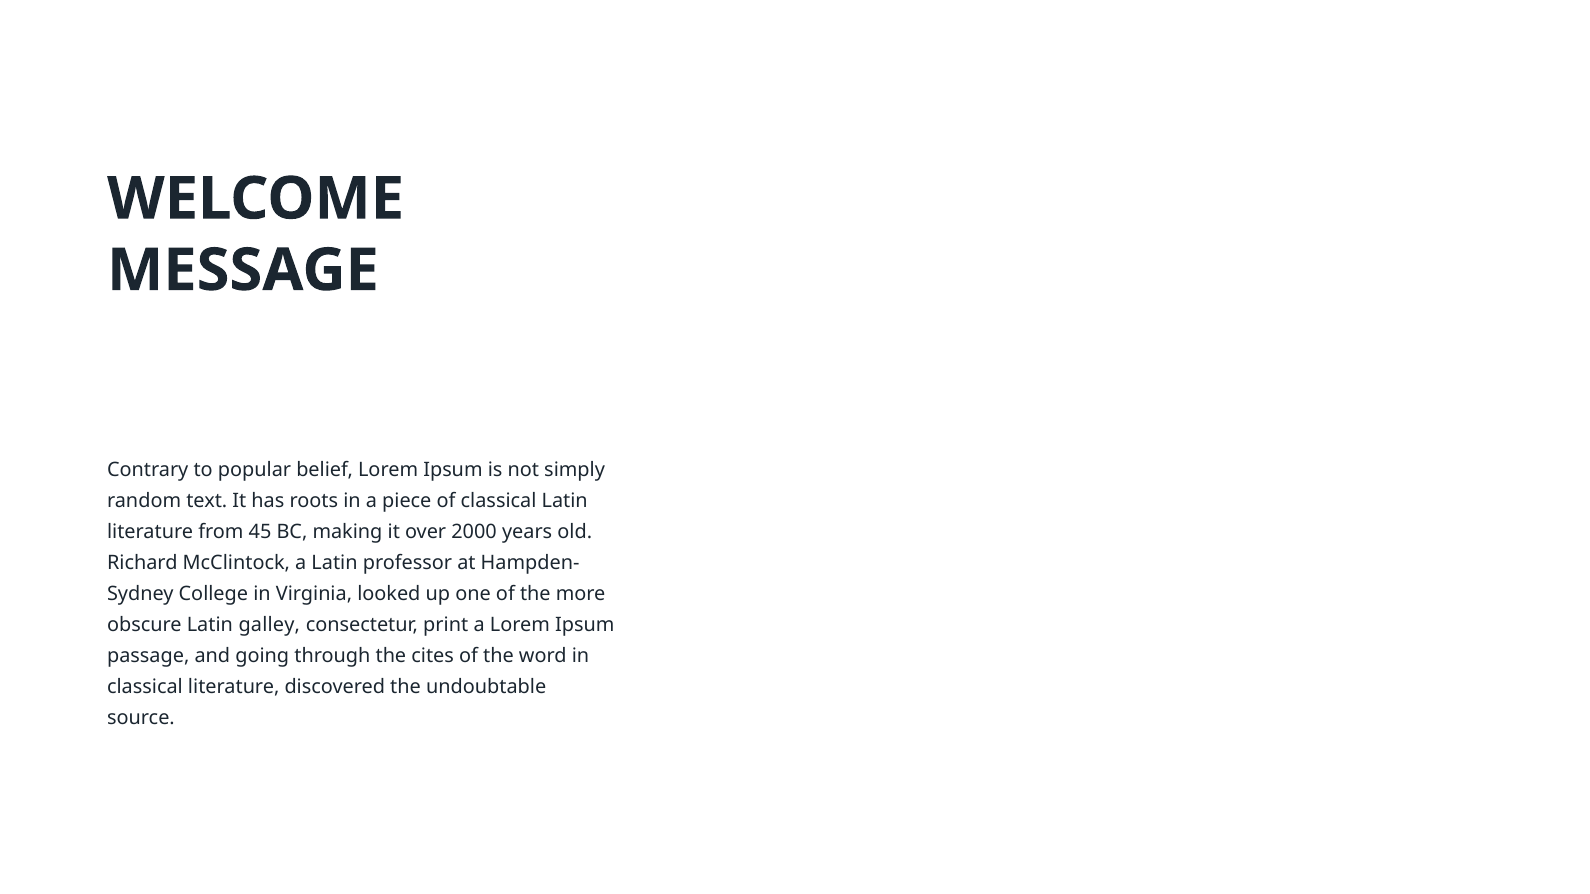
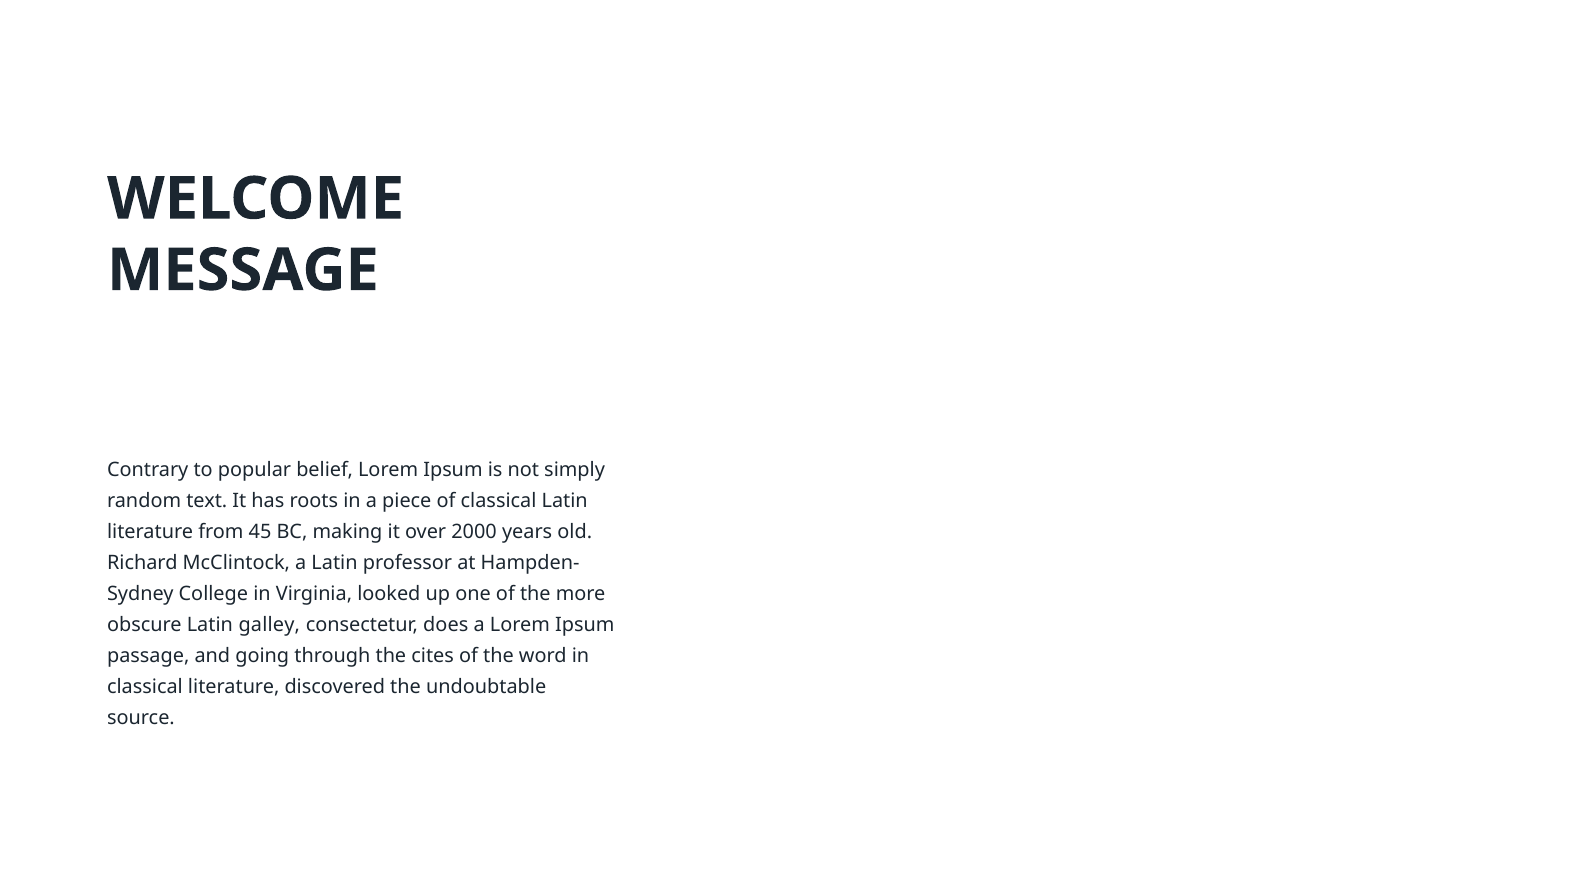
print: print -> does
